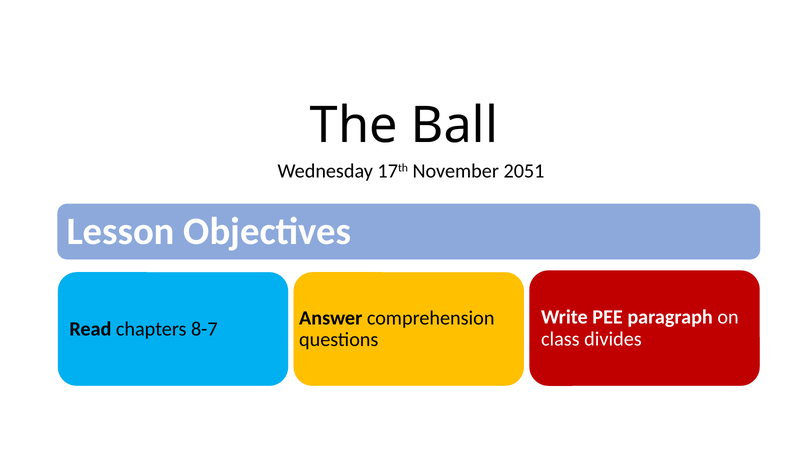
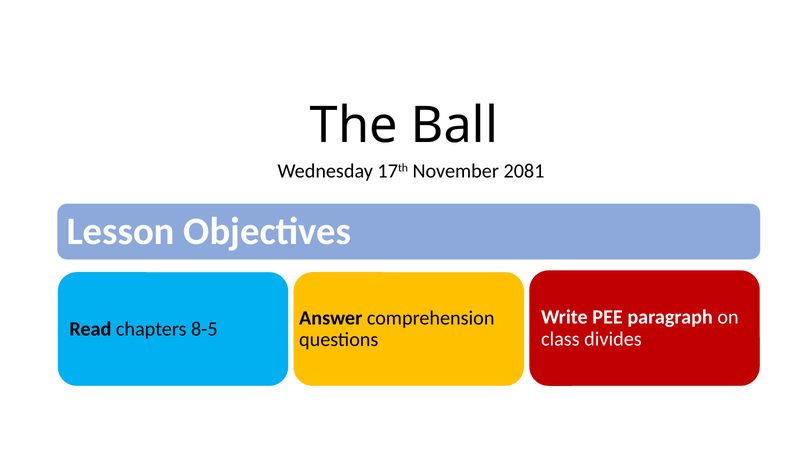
2051: 2051 -> 2081
8-7: 8-7 -> 8-5
